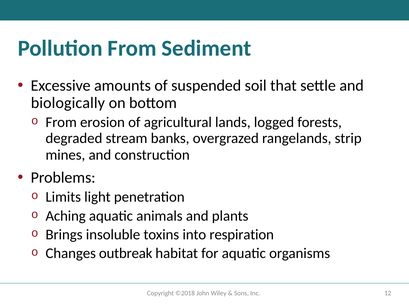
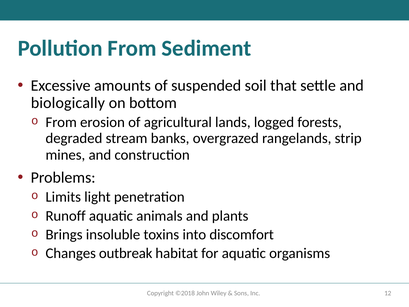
Aching: Aching -> Runoff
respiration: respiration -> discomfort
